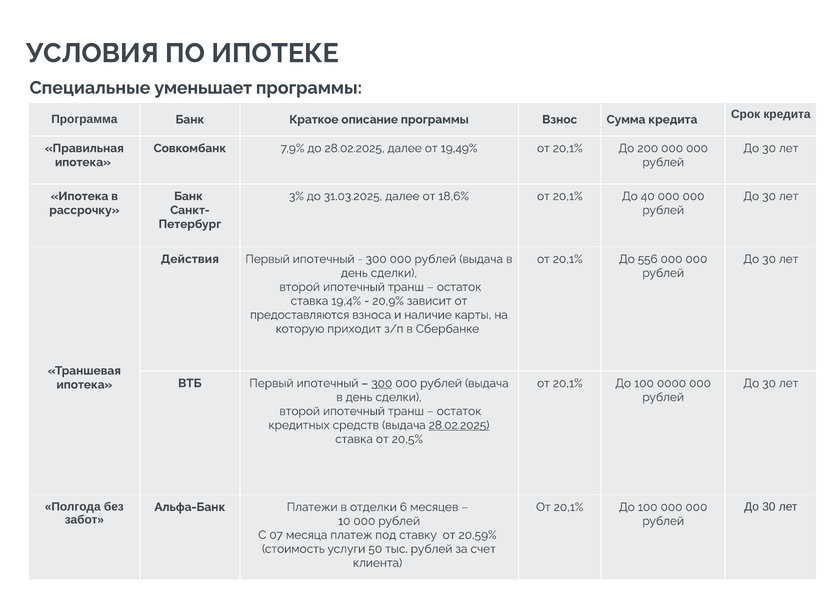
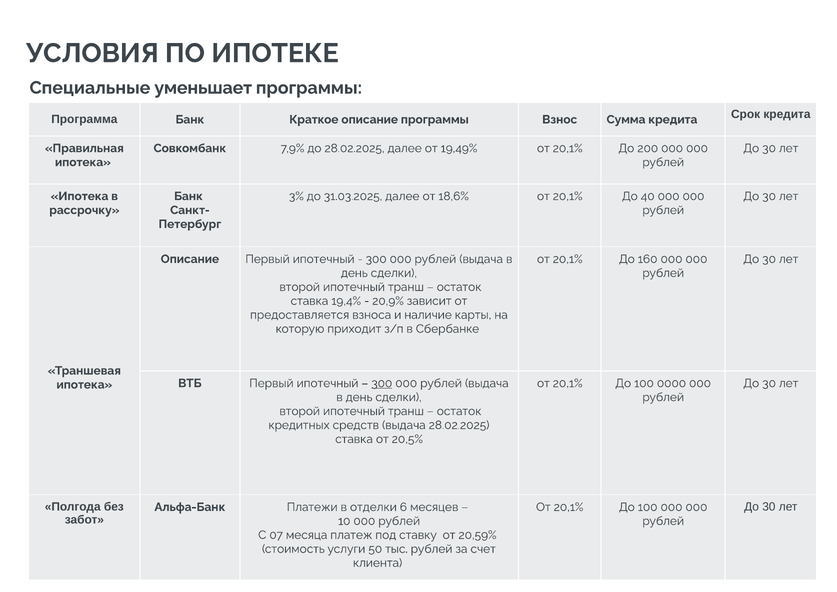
Действия at (190, 259): Действия -> Описание
556: 556 -> 160
предоставляются: предоставляются -> предоставляется
28.02.2025 at (459, 425) underline: present -> none
